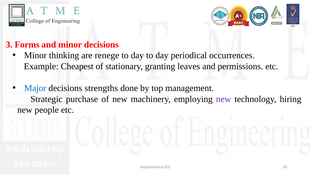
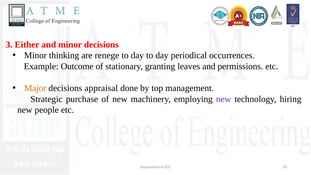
Forms: Forms -> Either
Cheapest: Cheapest -> Outcome
Major colour: blue -> orange
strengths: strengths -> appraisal
